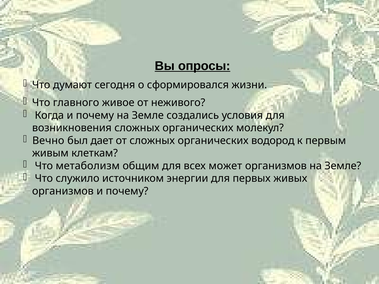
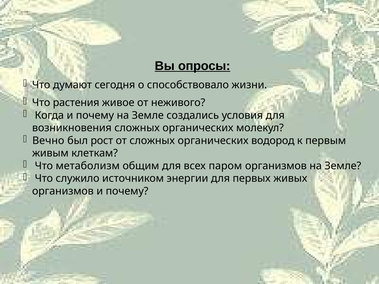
сформировался: сформировался -> способствовало
главного: главного -> растения
дает: дает -> рост
может: может -> паром
